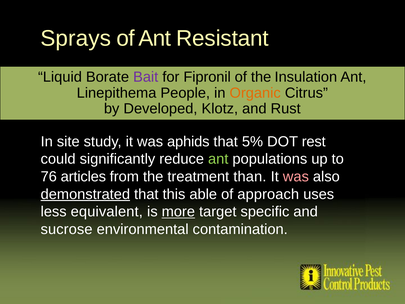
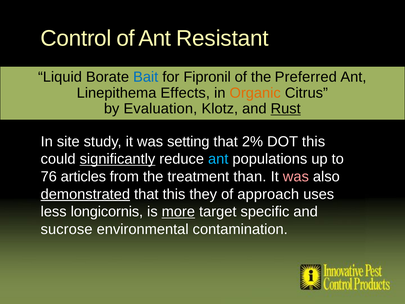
Sprays: Sprays -> Control
Bait colour: purple -> blue
Insulation: Insulation -> Preferred
People: People -> Effects
Developed: Developed -> Evaluation
Rust underline: none -> present
aphids: aphids -> setting
5%: 5% -> 2%
DOT rest: rest -> this
significantly underline: none -> present
ant at (218, 159) colour: light green -> light blue
able: able -> they
equivalent: equivalent -> longicornis
